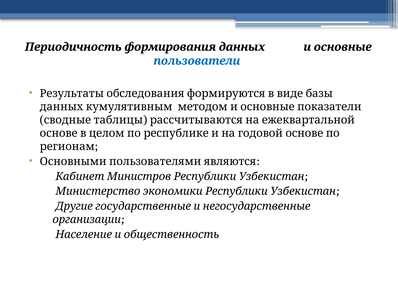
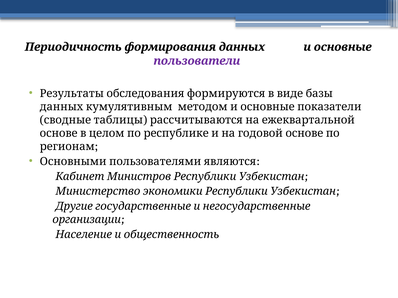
пользователи colour: blue -> purple
